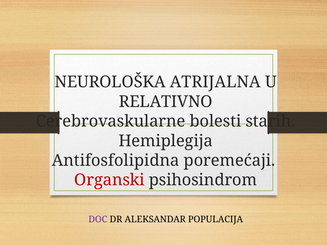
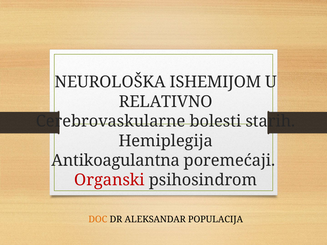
ATRIJALNA: ATRIJALNA -> ISHEMIJOM
Antifosfolipidna: Antifosfolipidna -> Antikoagulantna
DOC colour: purple -> orange
